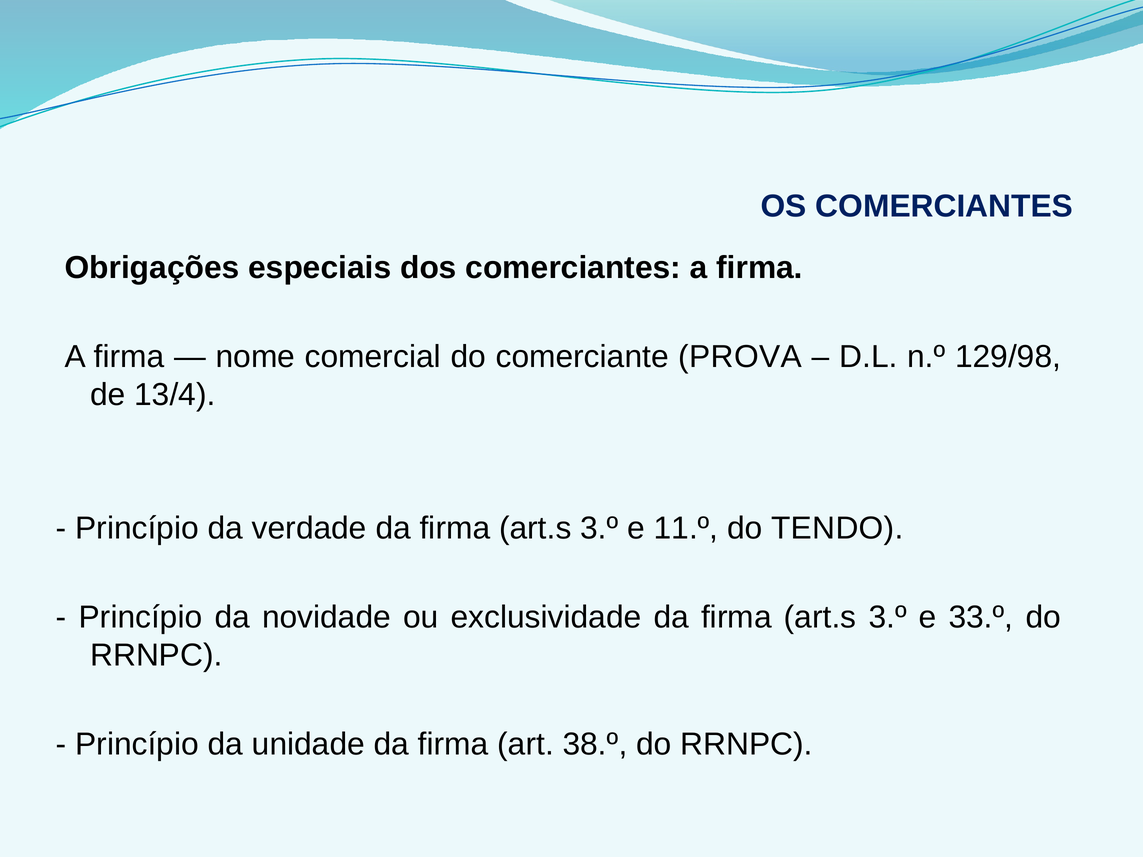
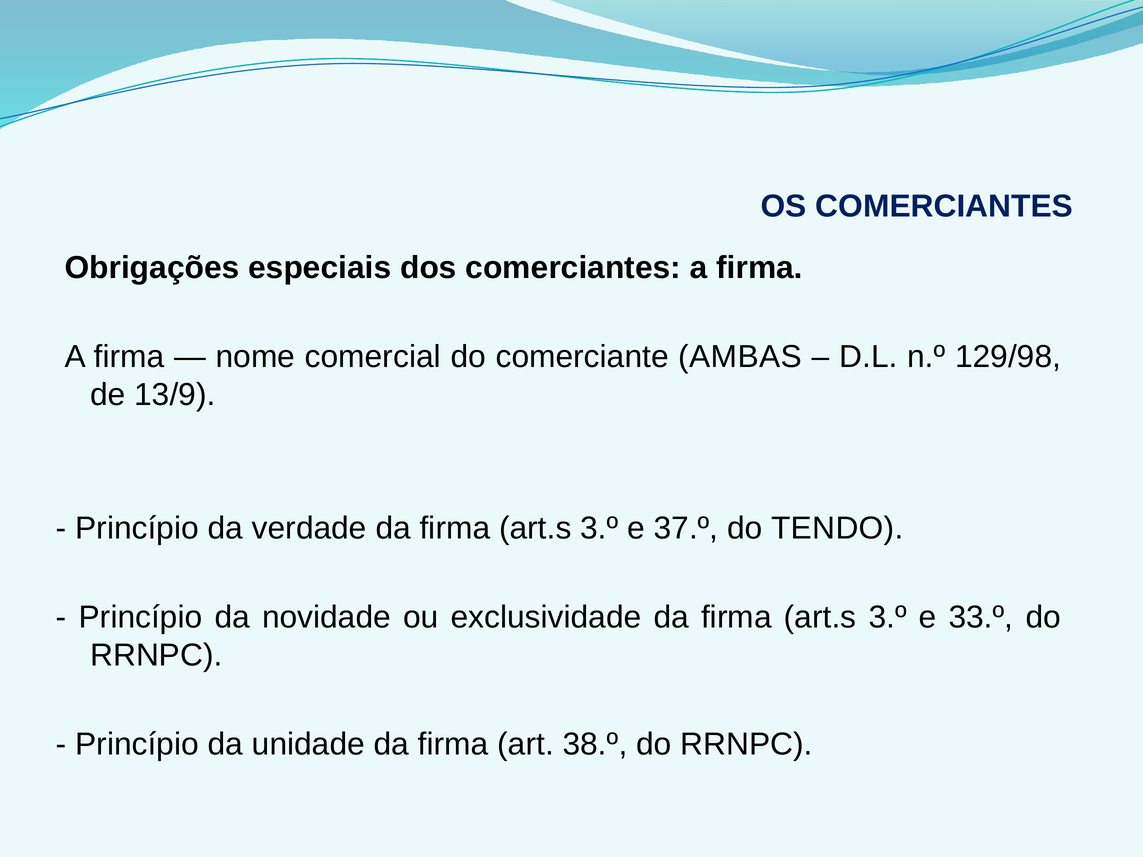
PROVA: PROVA -> AMBAS
13/4: 13/4 -> 13/9
11.º: 11.º -> 37.º
